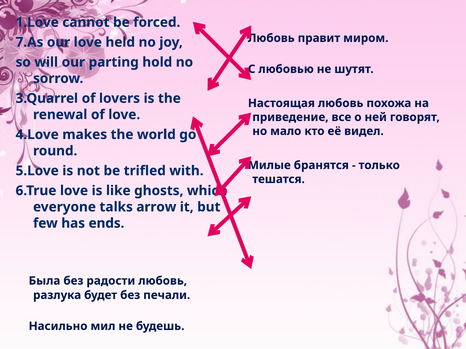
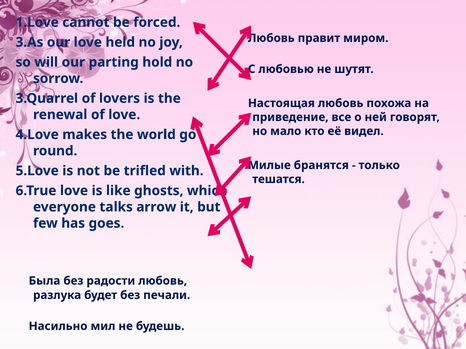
7.As: 7.As -> 3.As
ends: ends -> goes
